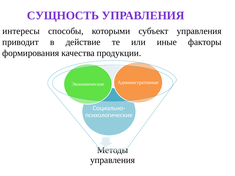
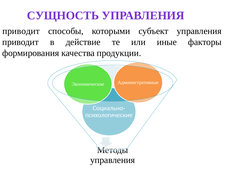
интересы at (21, 31): интересы -> приводит
